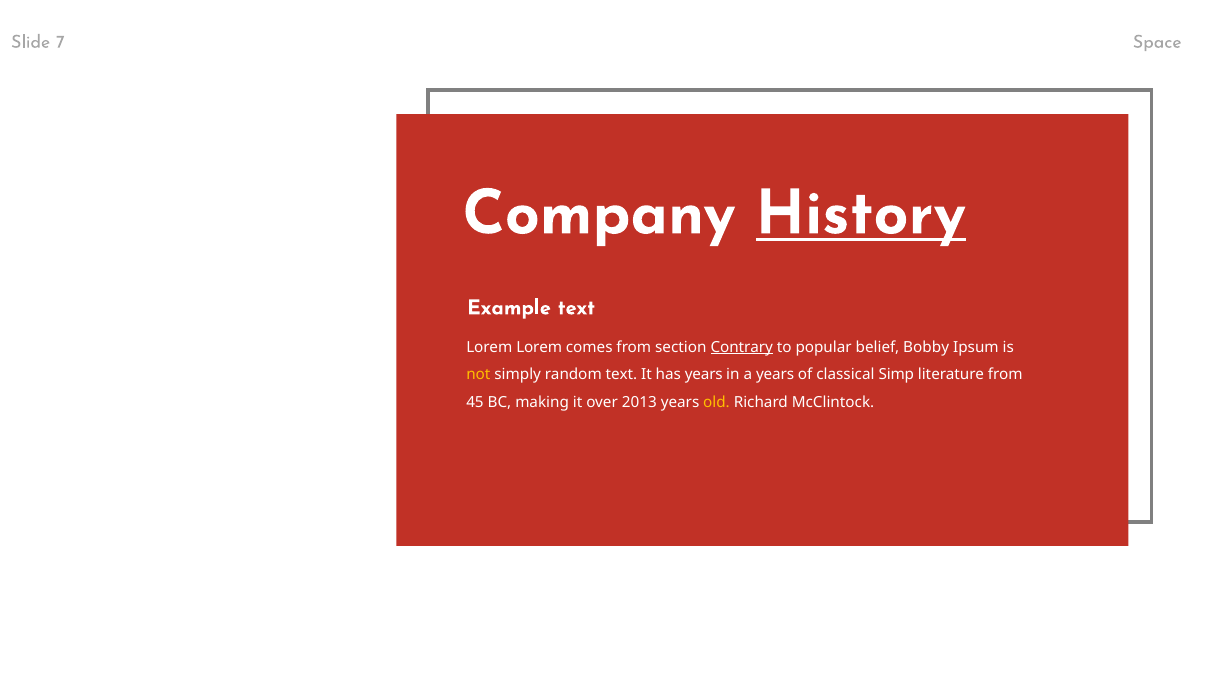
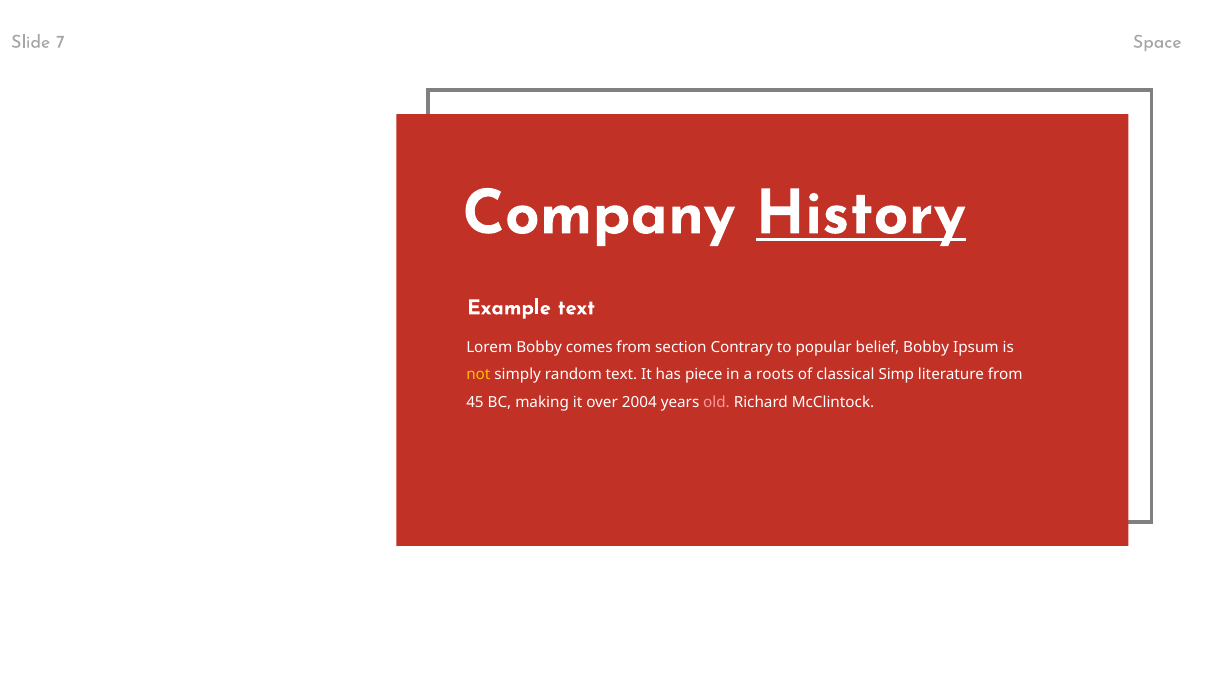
Lorem Lorem: Lorem -> Bobby
Contrary underline: present -> none
has years: years -> piece
a years: years -> roots
2013: 2013 -> 2004
old colour: yellow -> pink
